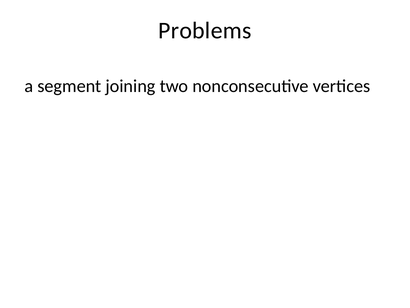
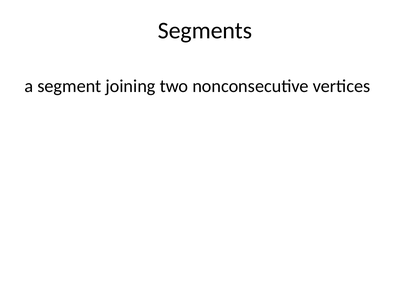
Problems: Problems -> Segments
